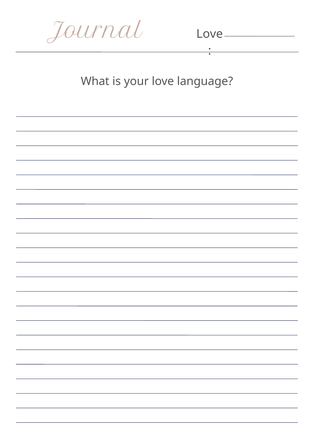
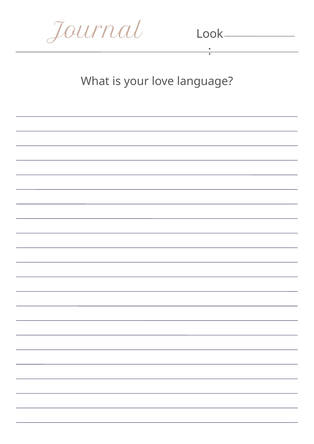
Love at (210, 34): Love -> Look
